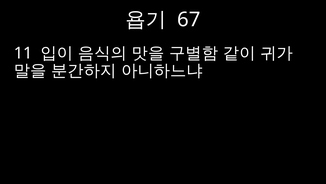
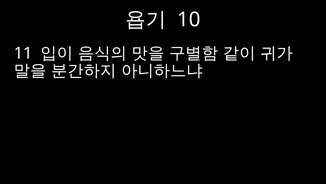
67: 67 -> 10
